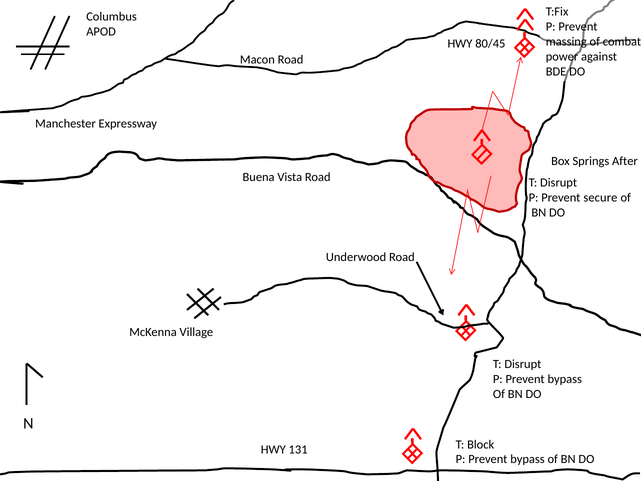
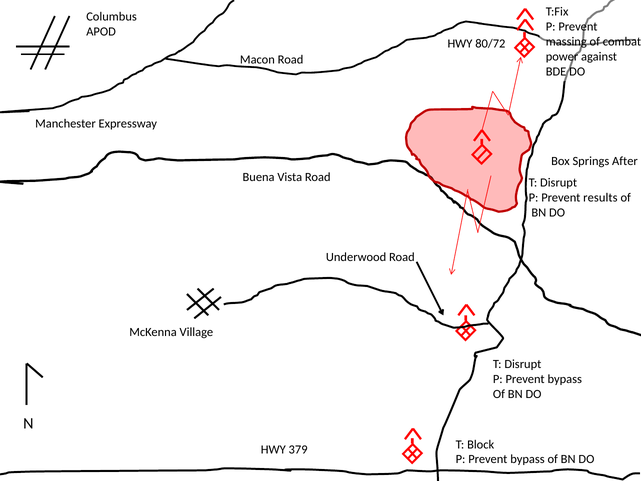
80/45: 80/45 -> 80/72
secure: secure -> results
131: 131 -> 379
